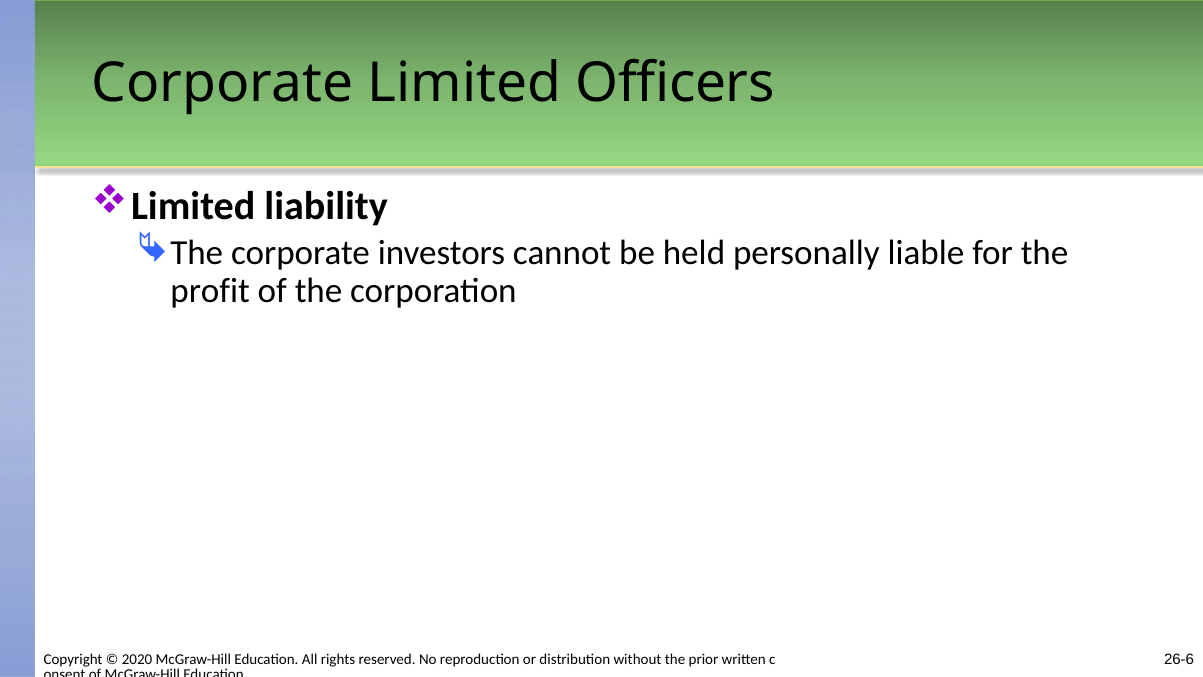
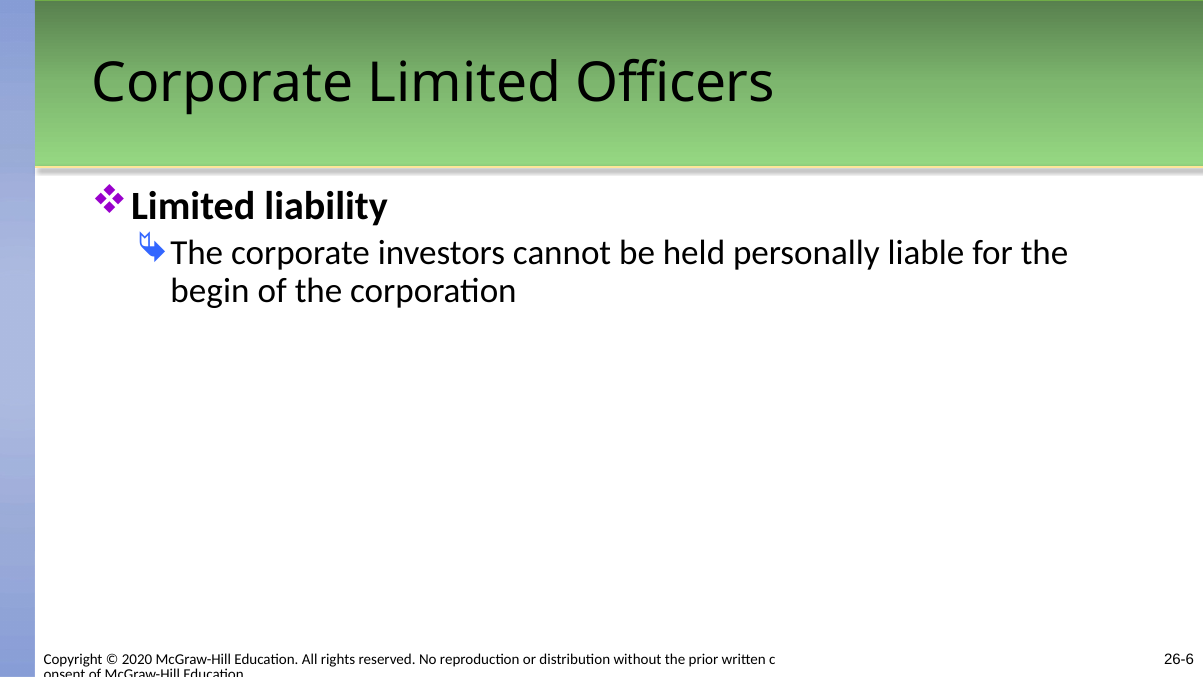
profit: profit -> begin
